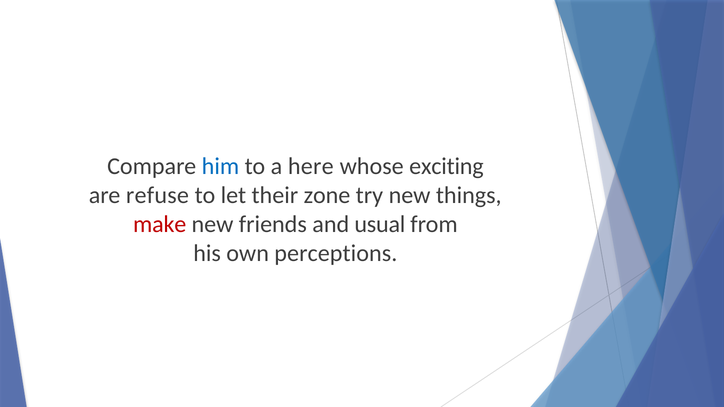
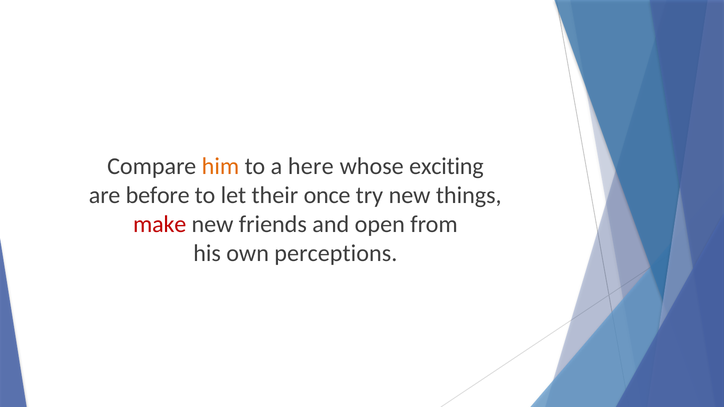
him colour: blue -> orange
refuse: refuse -> before
zone: zone -> once
usual: usual -> open
